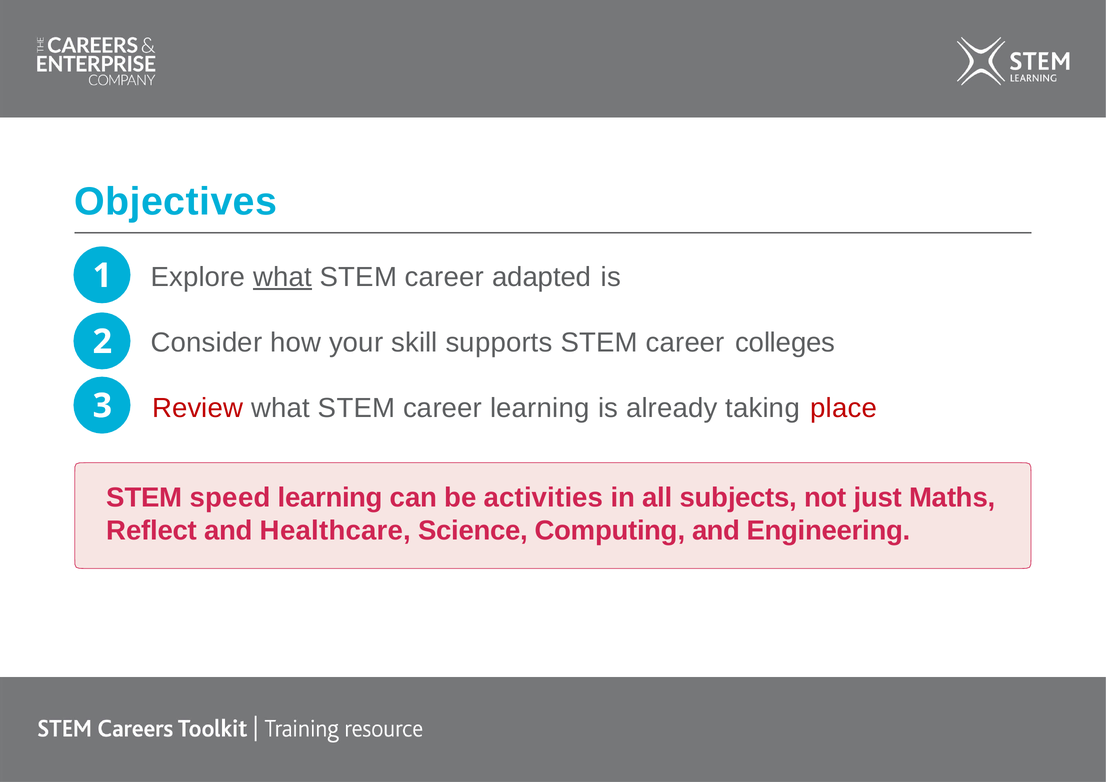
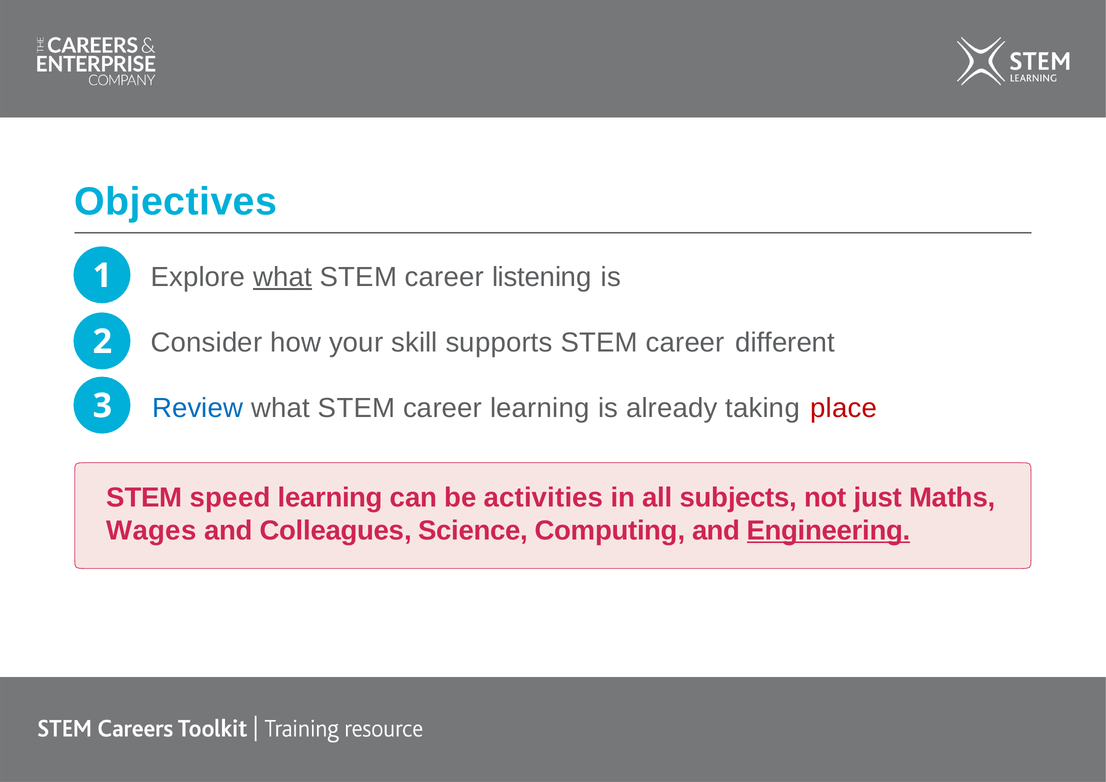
adapted: adapted -> listening
colleges: colleges -> different
Review colour: red -> blue
Reflect: Reflect -> Wages
Healthcare: Healthcare -> Colleagues
Engineering underline: none -> present
